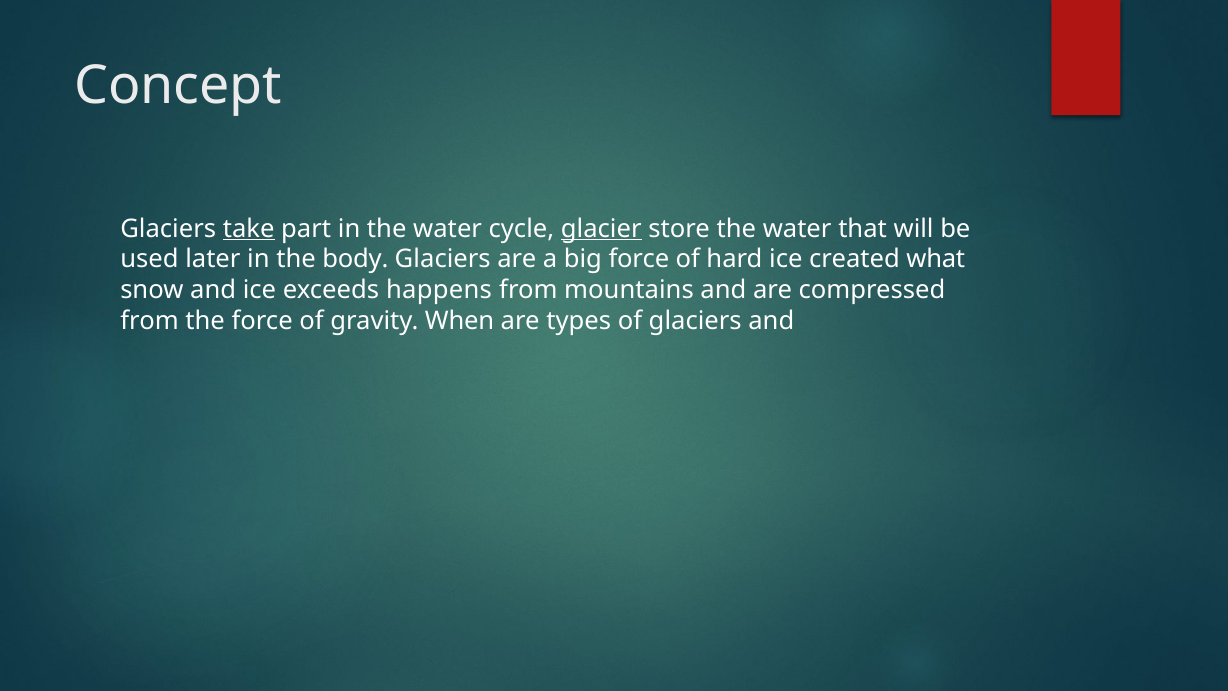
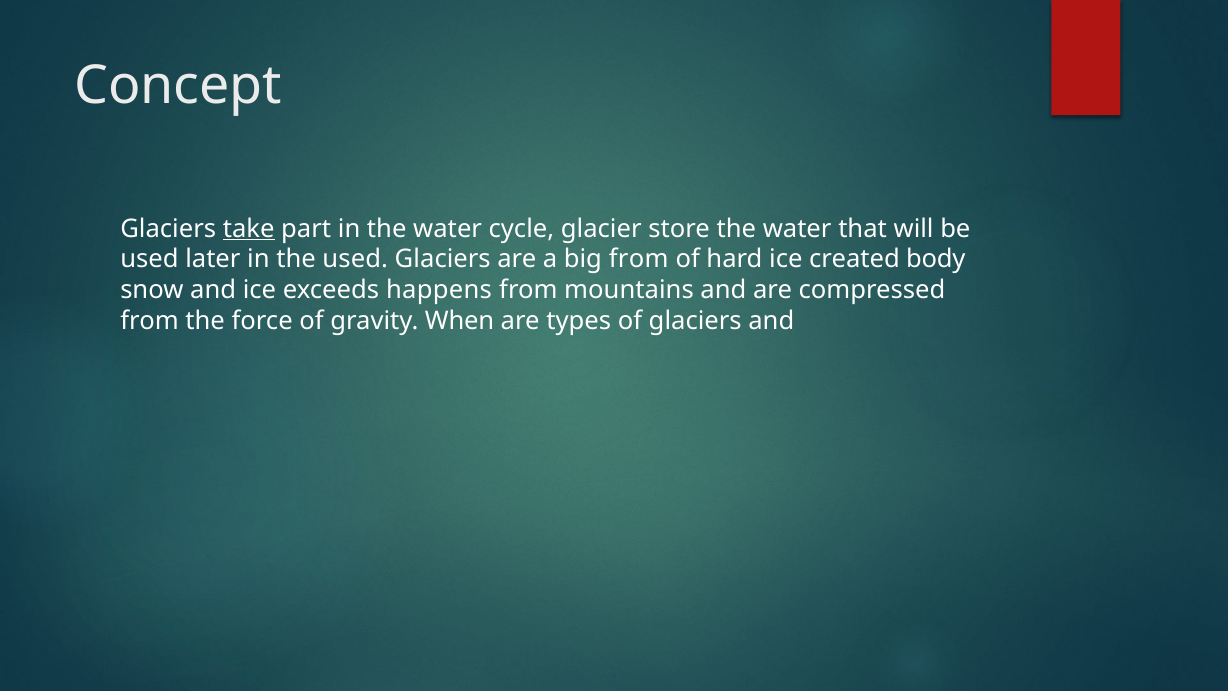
glacier underline: present -> none
the body: body -> used
big force: force -> from
what: what -> body
